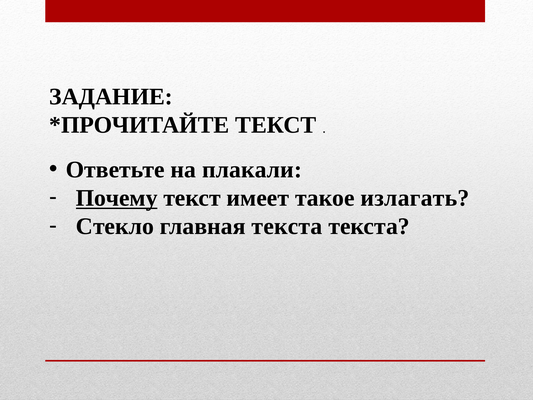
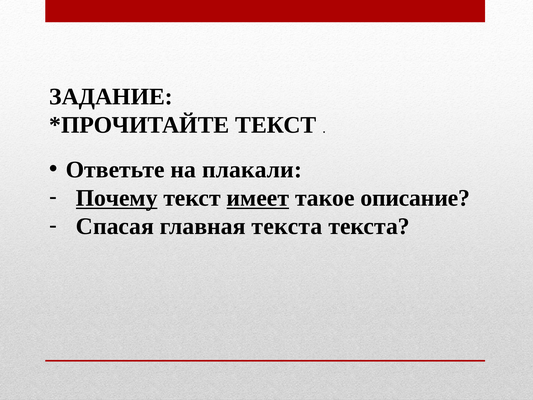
имеет underline: none -> present
излагать: излагать -> описание
Стекло: Стекло -> Спасая
